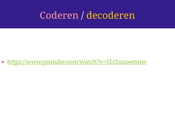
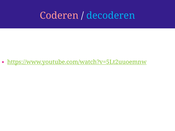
decoderen colour: yellow -> light blue
